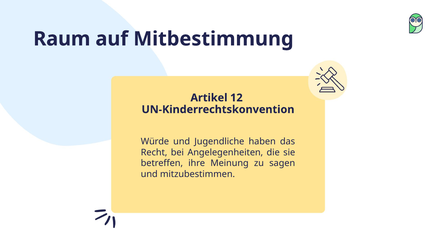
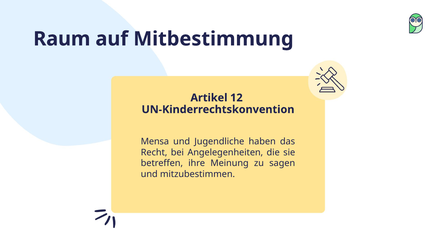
Würde: Würde -> Mensa
